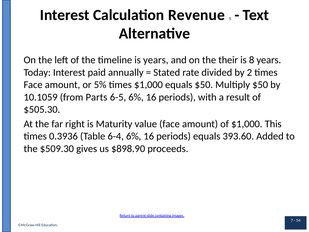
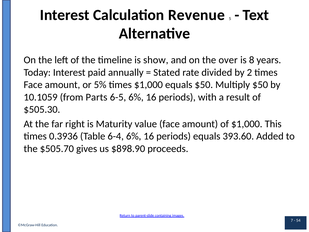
is years: years -> show
their: their -> over
$509.30: $509.30 -> $505.70
